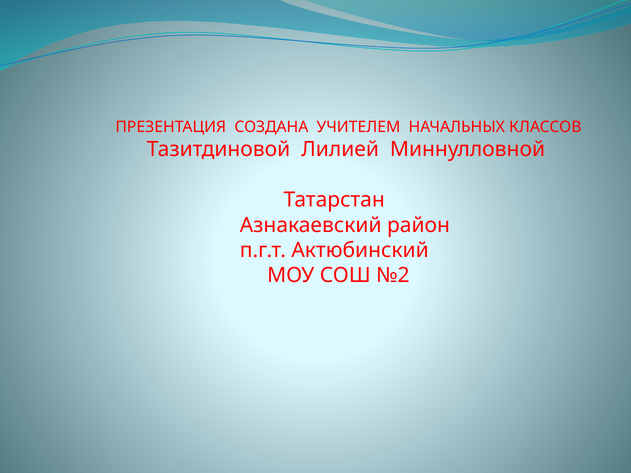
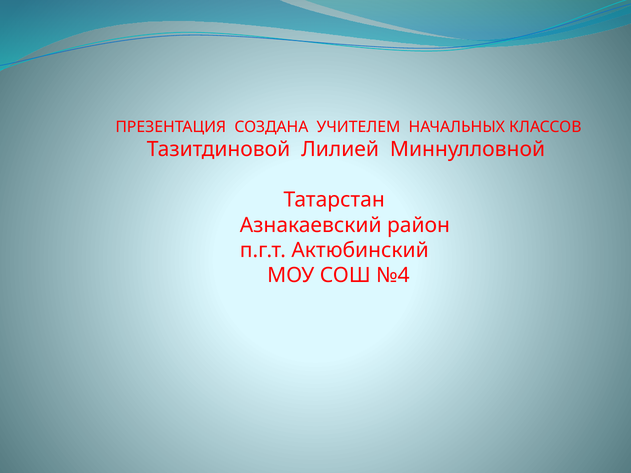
№2: №2 -> №4
